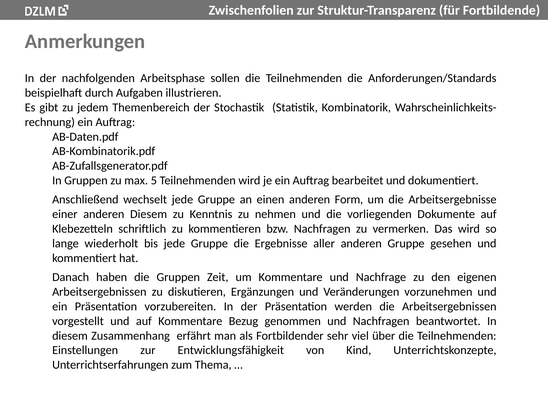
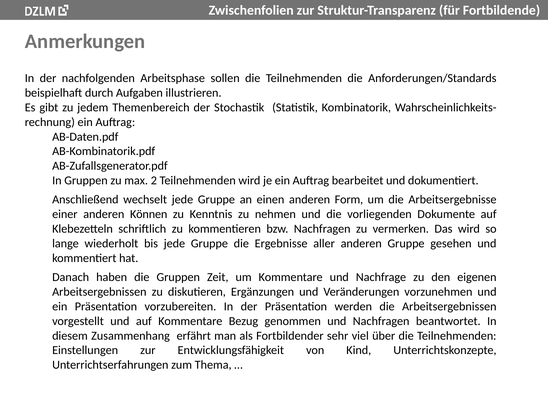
5: 5 -> 2
anderen Diesem: Diesem -> Können
